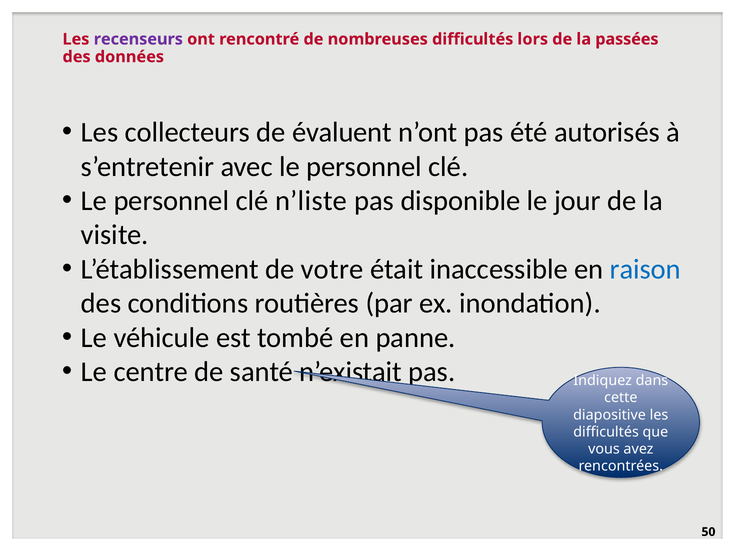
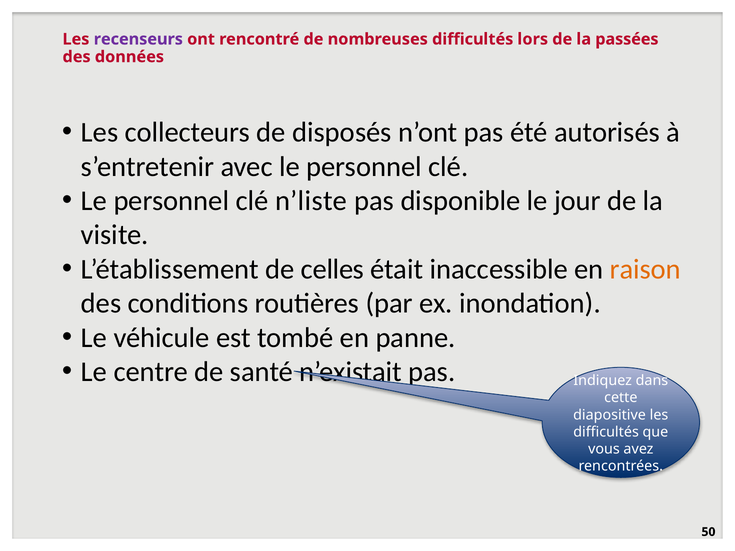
évaluent: évaluent -> disposés
votre: votre -> celles
raison colour: blue -> orange
